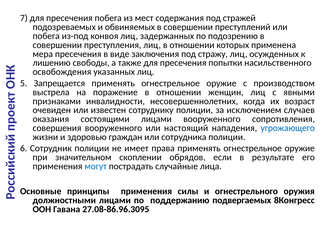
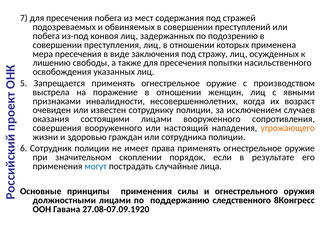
угрожающего colour: blue -> orange
обрядов: обрядов -> порядок
подвергаемых: подвергаемых -> следственного
27.08-86.96.3095: 27.08-86.96.3095 -> 27.08-07.09.1920
